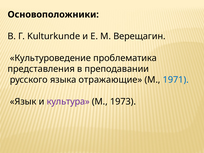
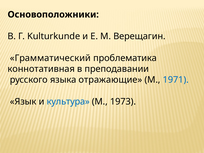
Культуроведение: Культуроведение -> Грамматический
представления: представления -> коннотативная
культура colour: purple -> blue
